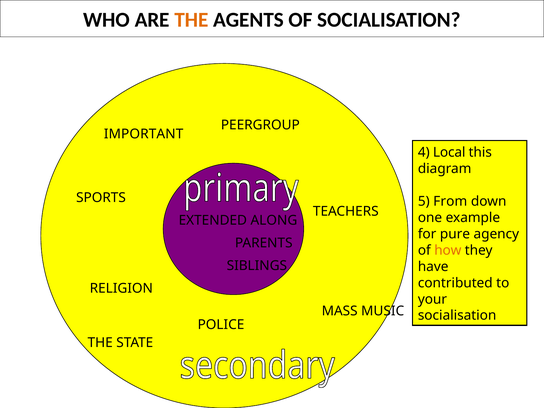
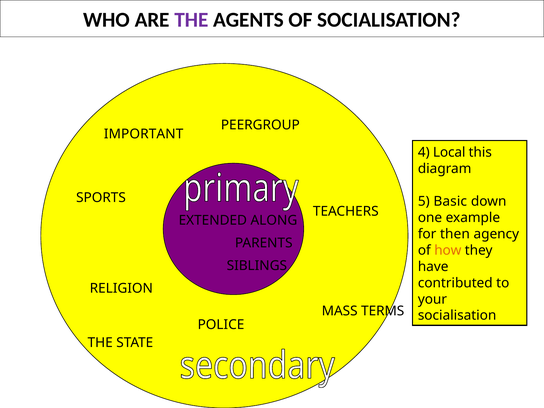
THE at (191, 20) colour: orange -> purple
From: From -> Basic
pure: pure -> then
MUSIC: MUSIC -> TERMS
